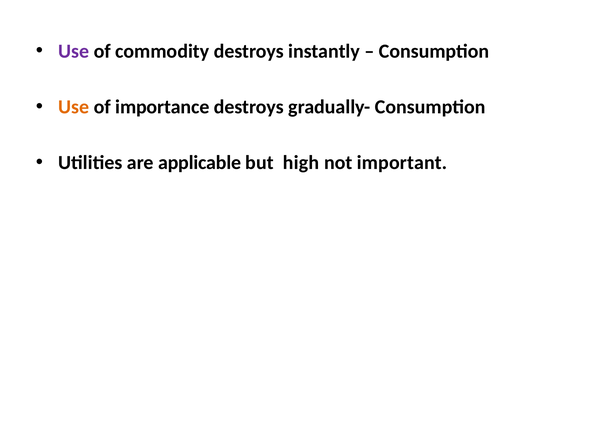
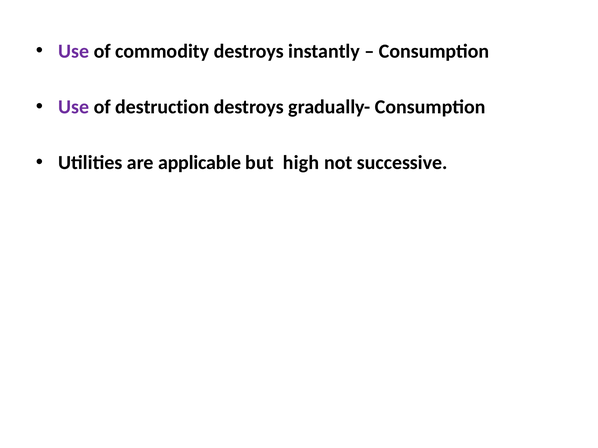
Use at (74, 107) colour: orange -> purple
importance: importance -> destruction
important: important -> successive
